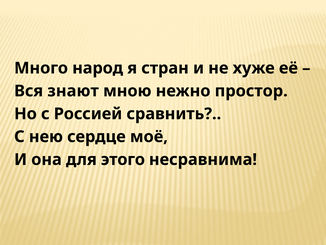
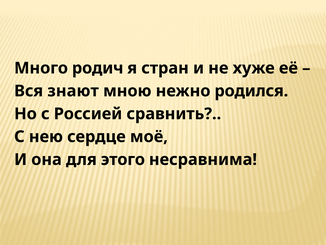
народ: народ -> родич
простор: простор -> родился
